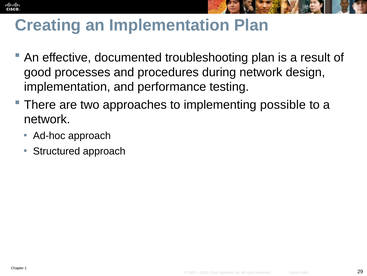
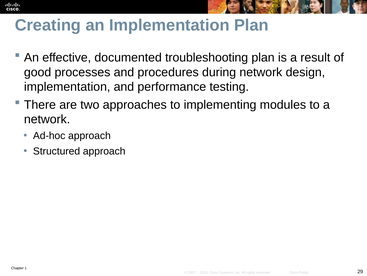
possible: possible -> modules
